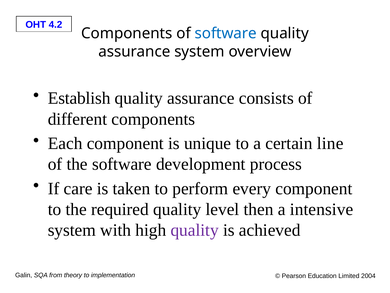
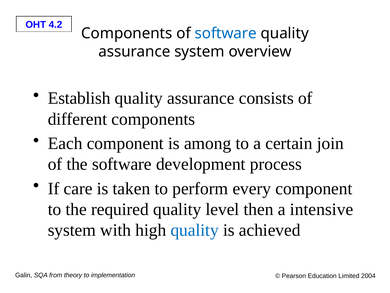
unique: unique -> among
line: line -> join
quality at (195, 230) colour: purple -> blue
